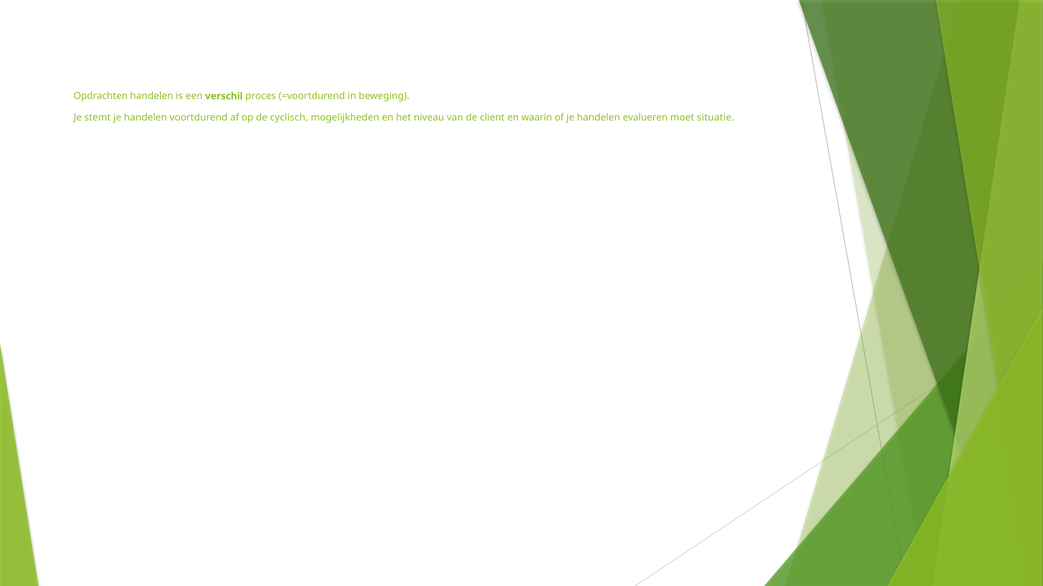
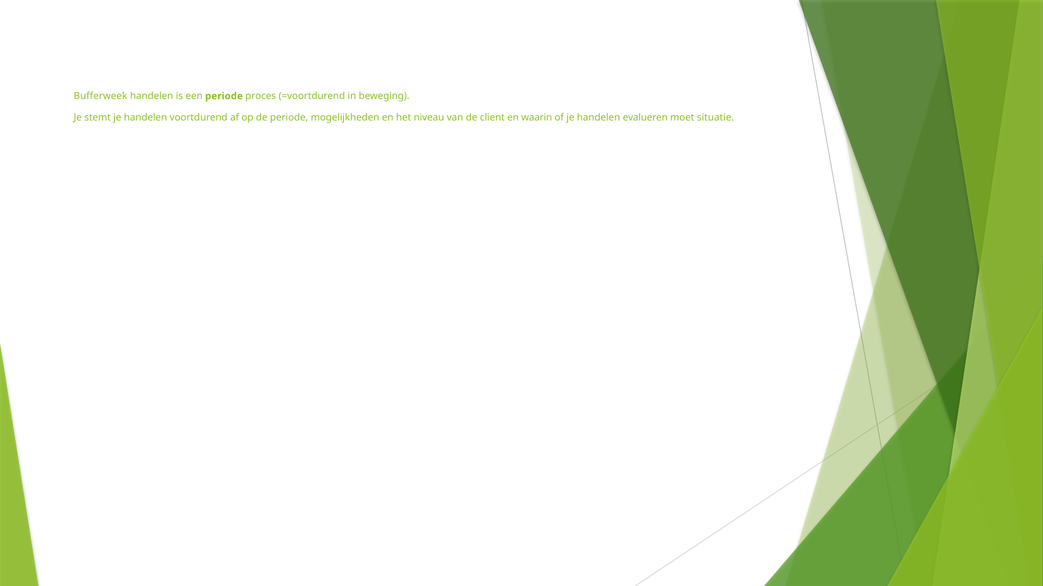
Opdrachten: Opdrachten -> Bufferweek
een verschil: verschil -> periode
de cyclisch: cyclisch -> periode
